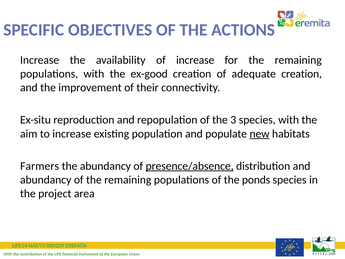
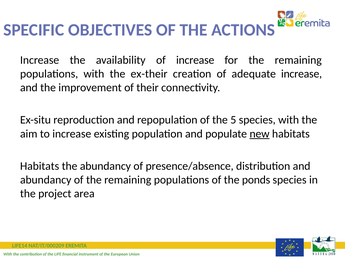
ex-good: ex-good -> ex-their
adequate creation: creation -> increase
3: 3 -> 5
Farmers at (40, 166): Farmers -> Habitats
presence/absence underline: present -> none
